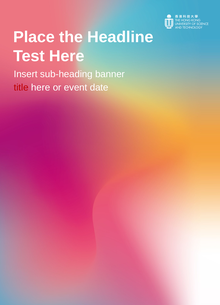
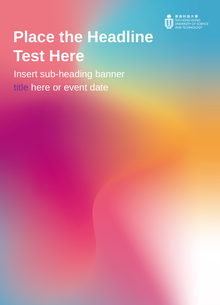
title colour: red -> purple
